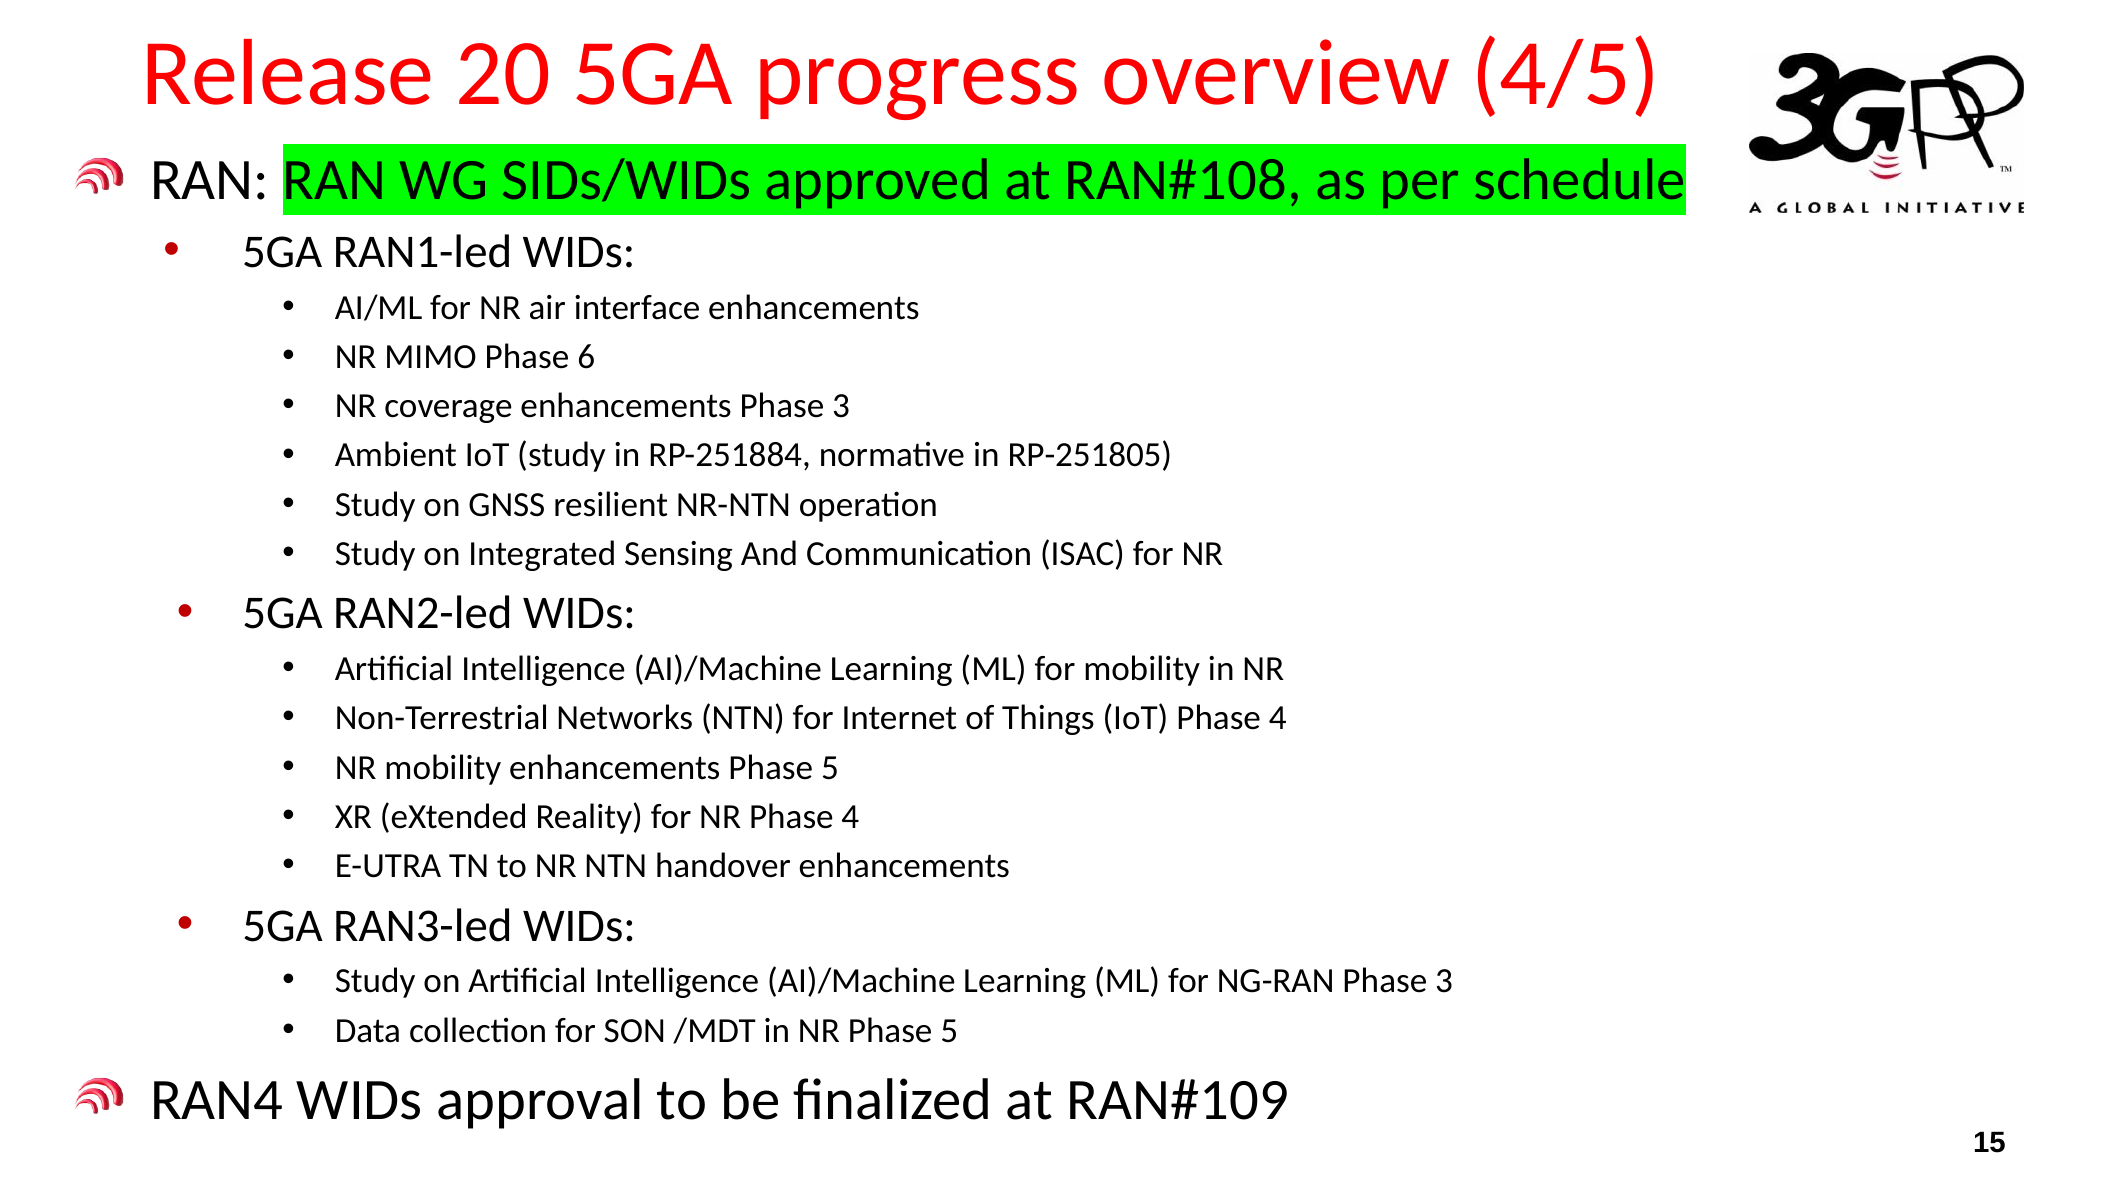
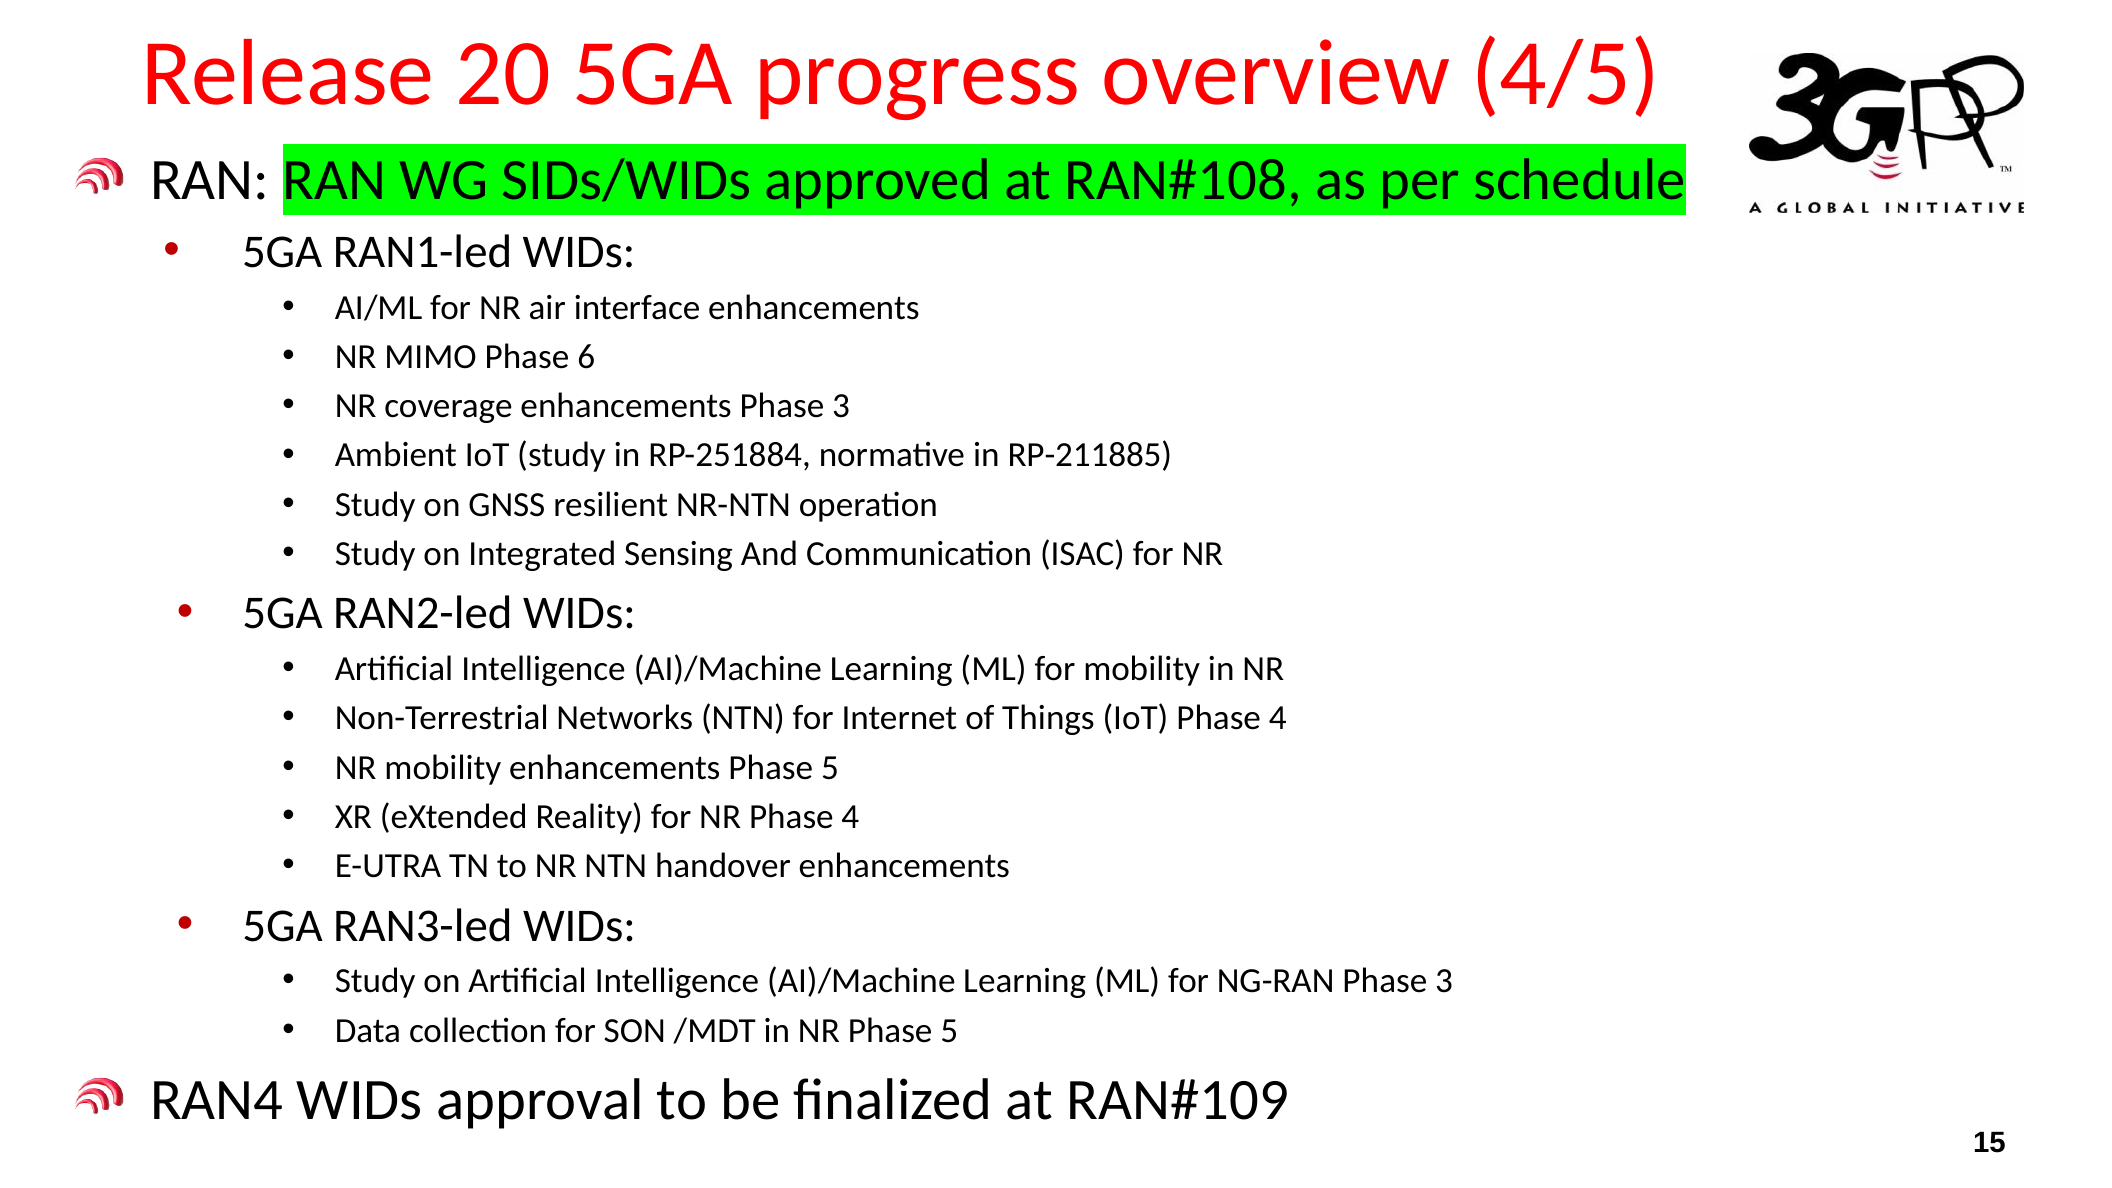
RP-251805: RP-251805 -> RP-211885
